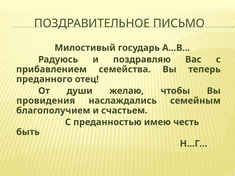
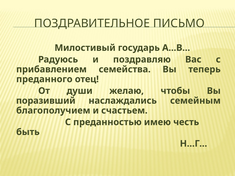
провидения: провидения -> поразивший
